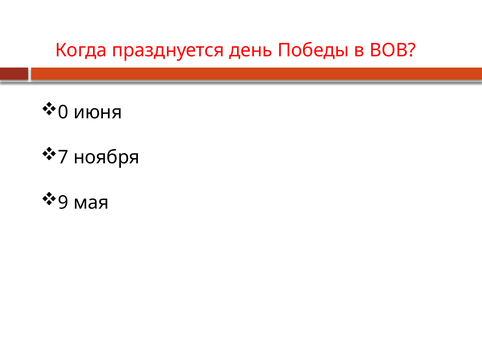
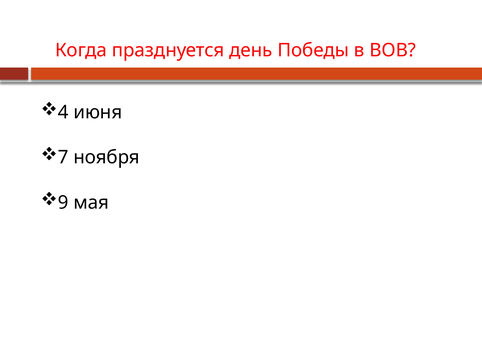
0: 0 -> 4
